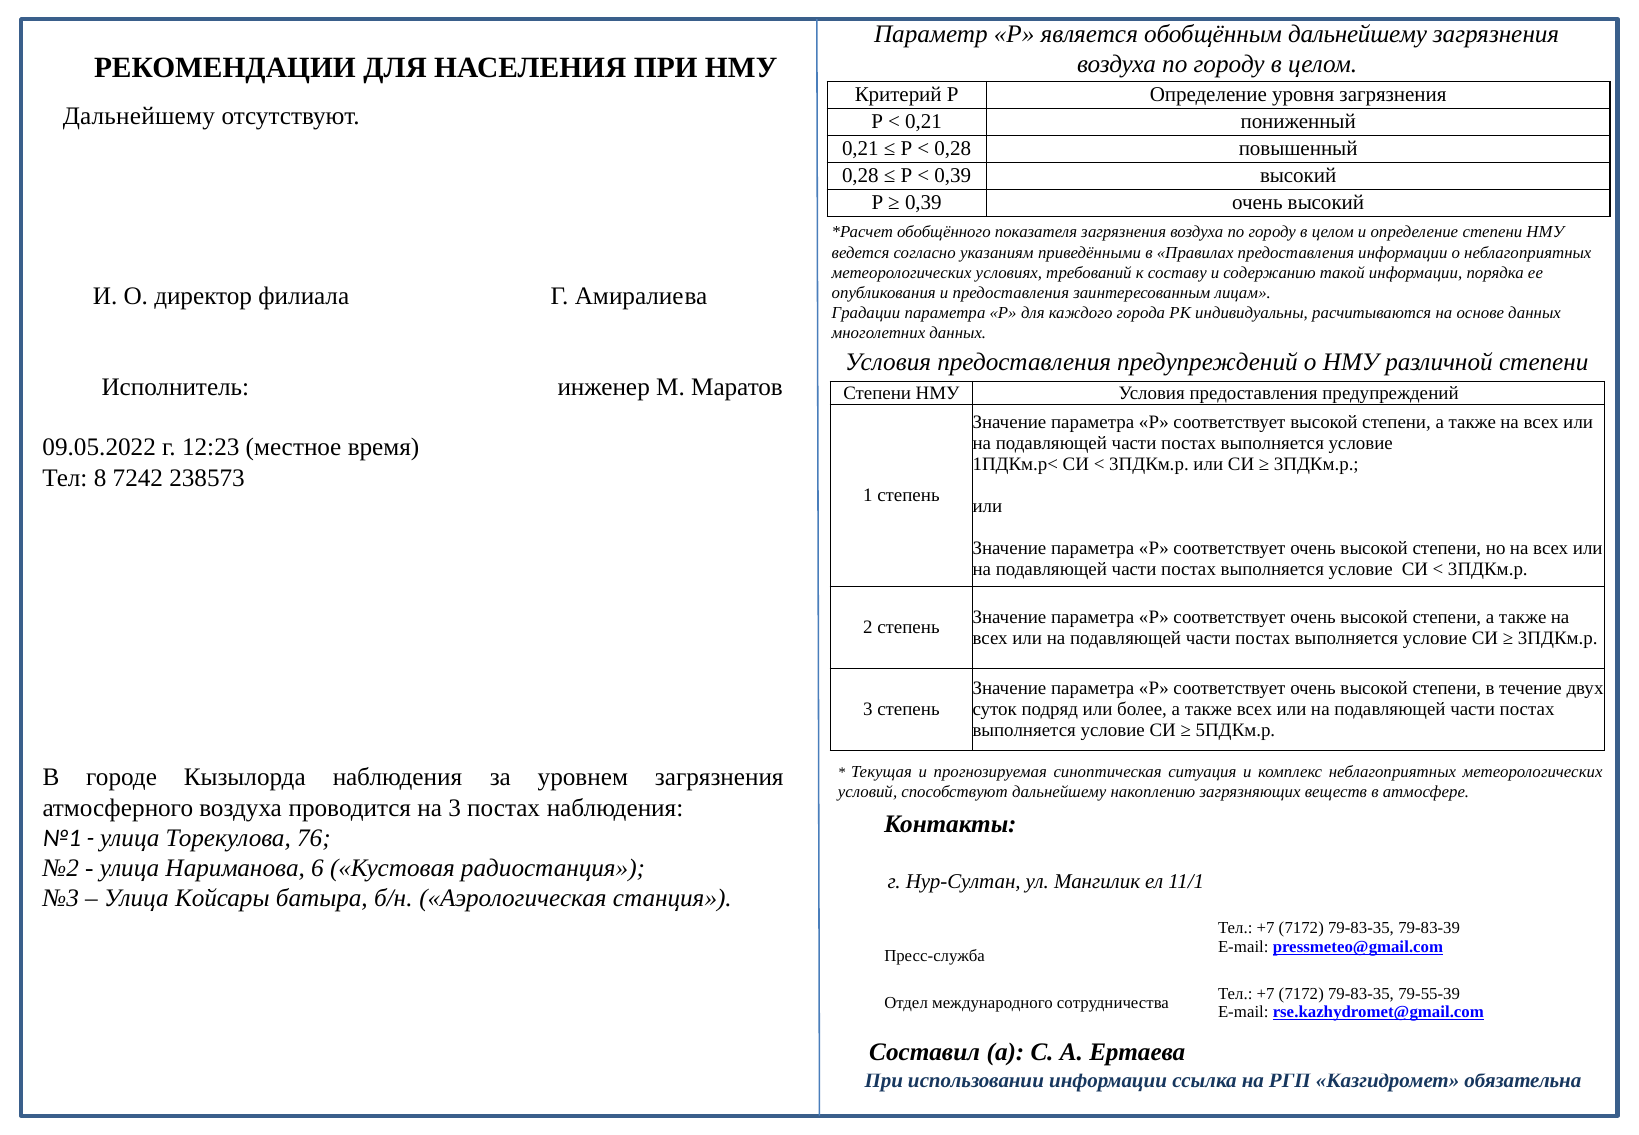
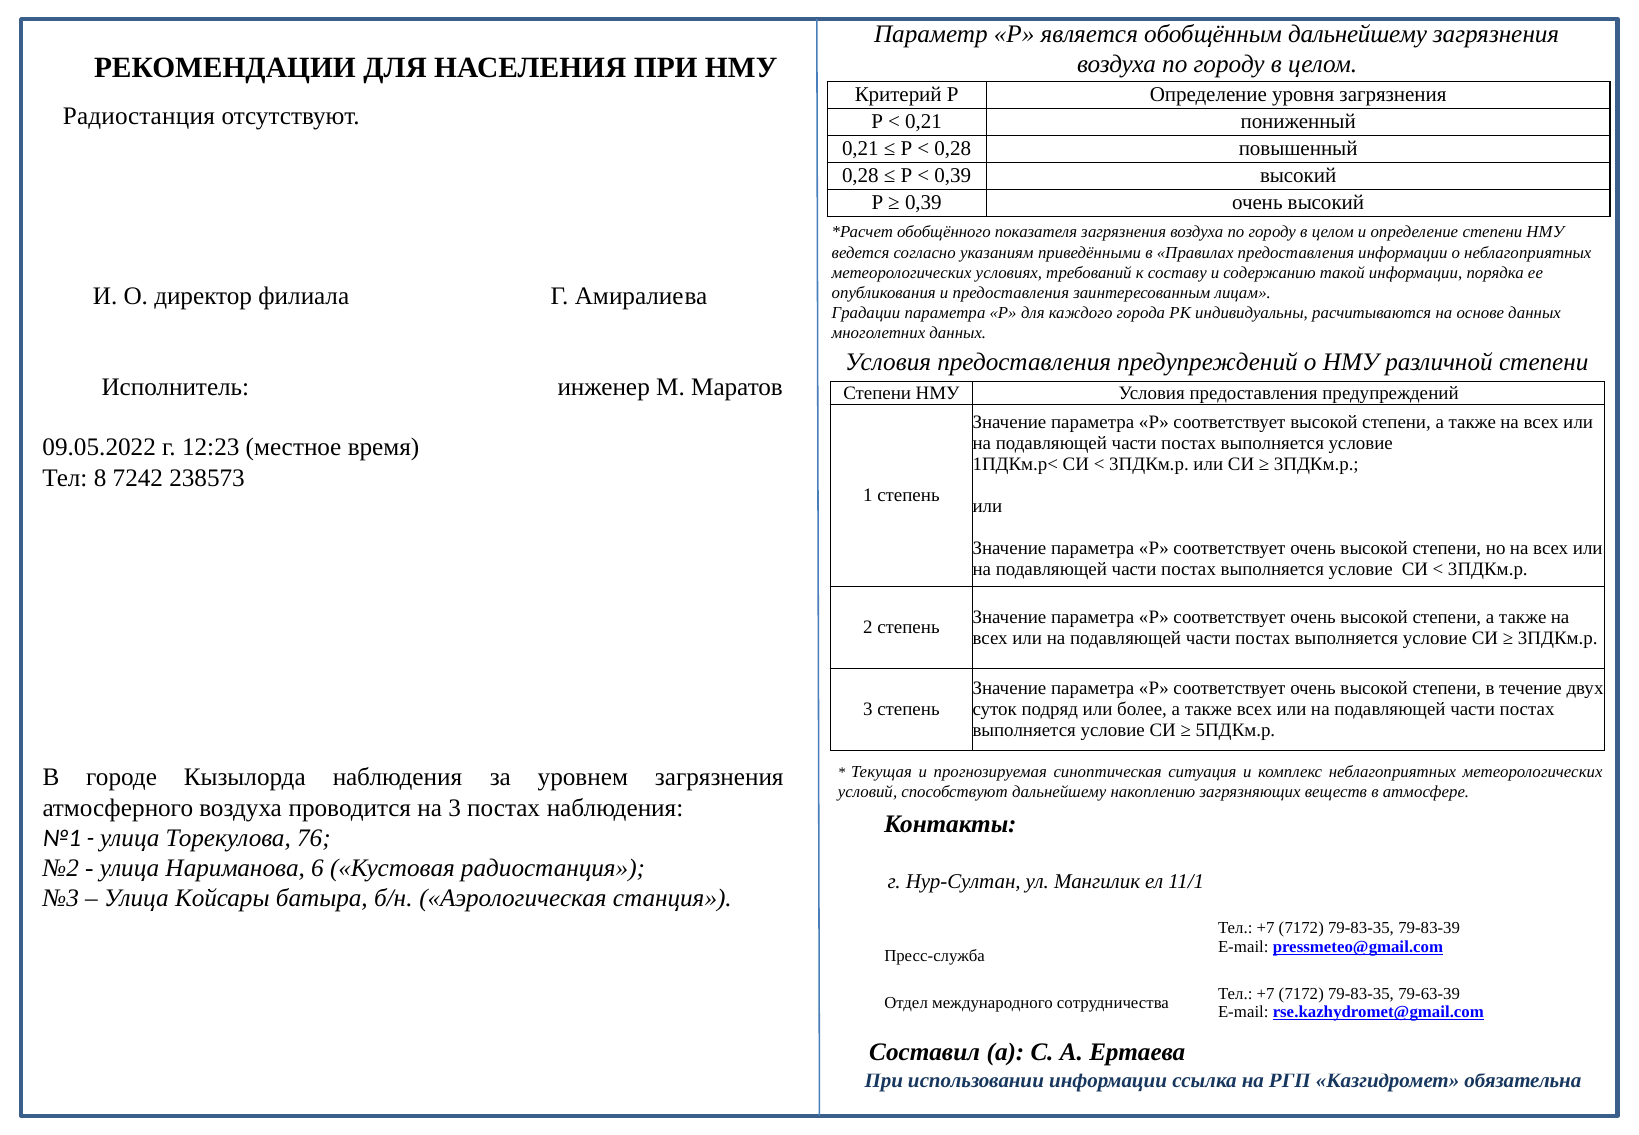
Дальнейшему at (139, 116): Дальнейшему -> Радиостанция
79-55-39: 79-55-39 -> 79-63-39
